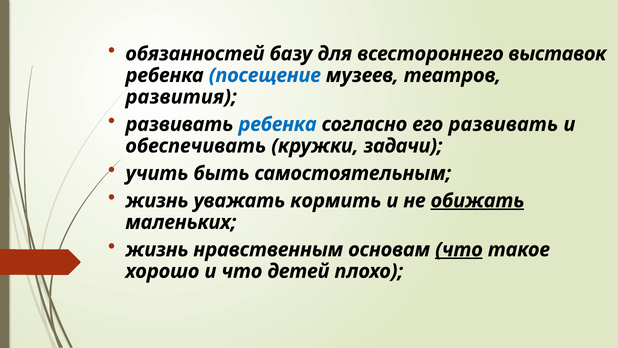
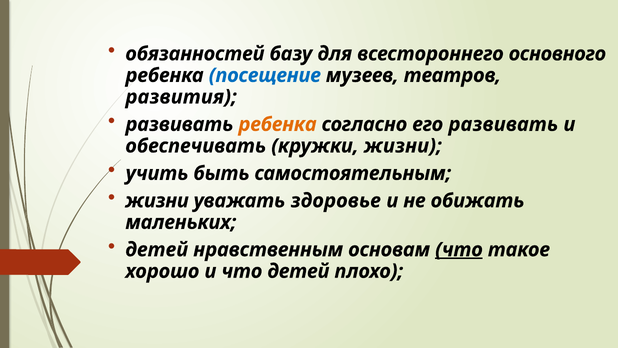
выставок: выставок -> основного
ребенка at (277, 124) colour: blue -> orange
кружки задачи: задачи -> жизни
жизнь at (157, 200): жизнь -> жизни
кормить: кормить -> здоровье
обижать underline: present -> none
жизнь at (157, 249): жизнь -> детей
